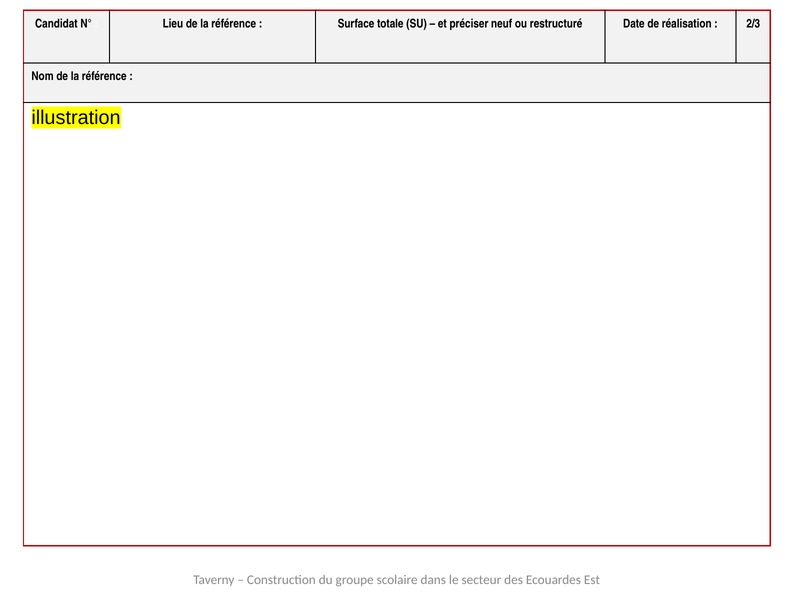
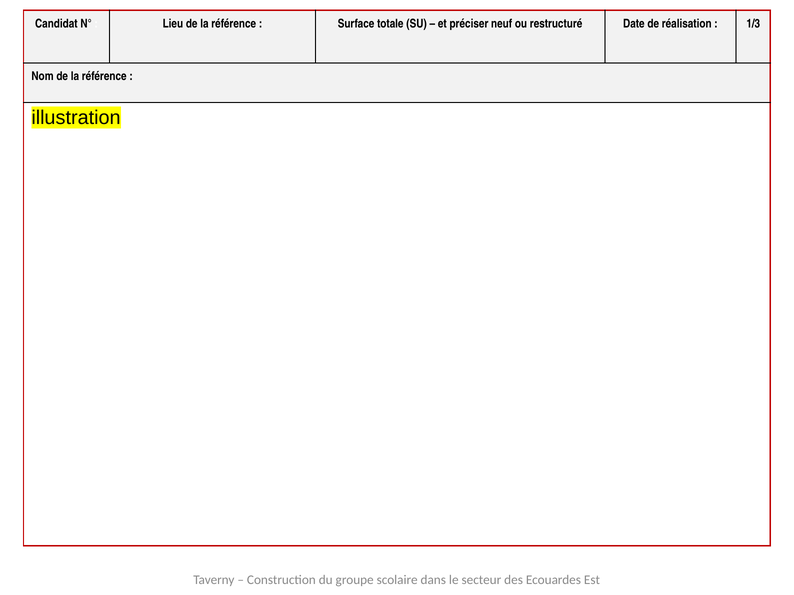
2/3: 2/3 -> 1/3
